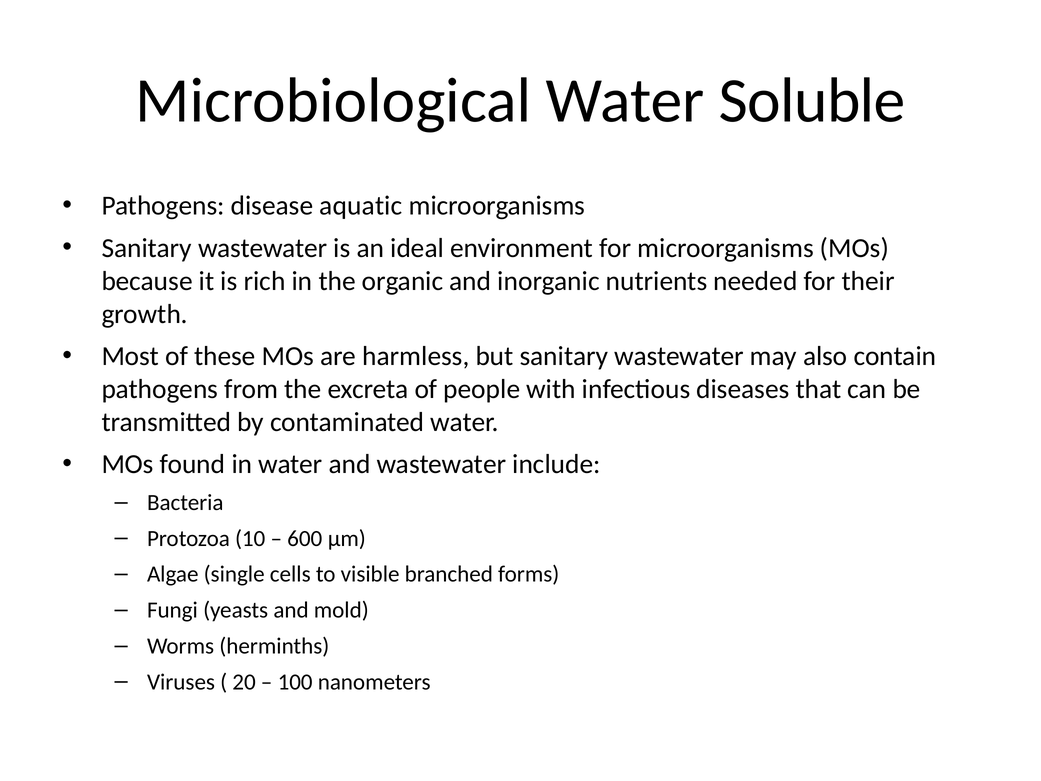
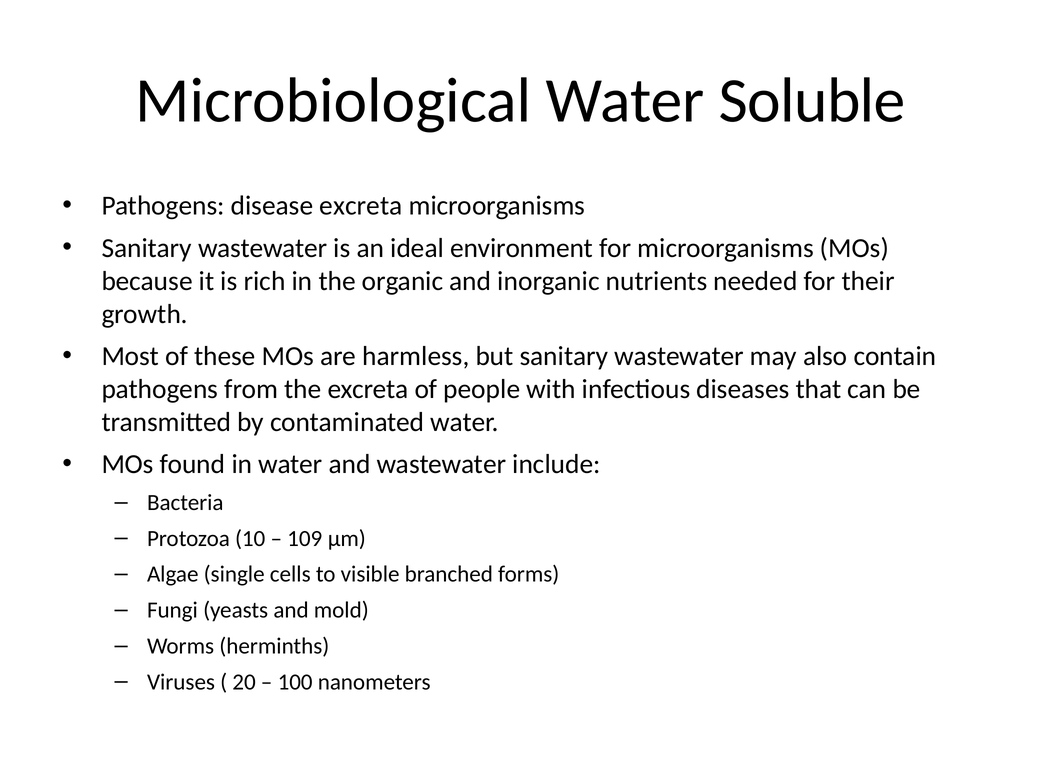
disease aquatic: aquatic -> excreta
600: 600 -> 109
